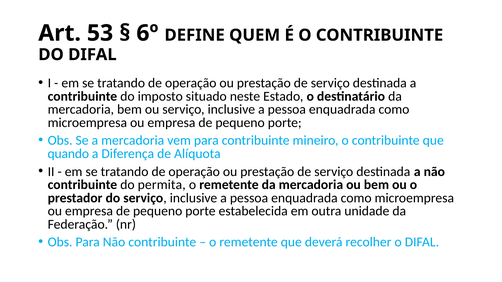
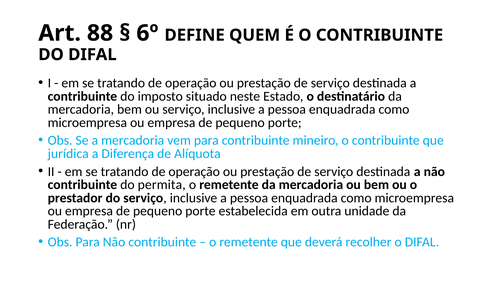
53: 53 -> 88
quando: quando -> jurídica
